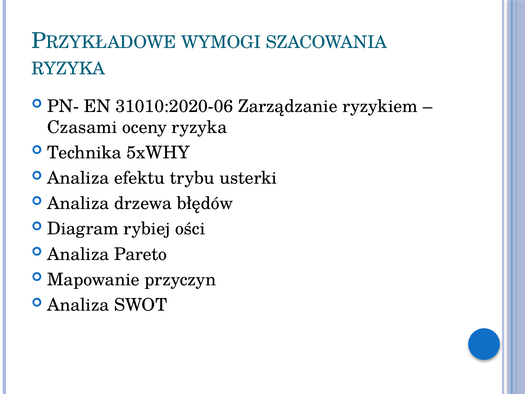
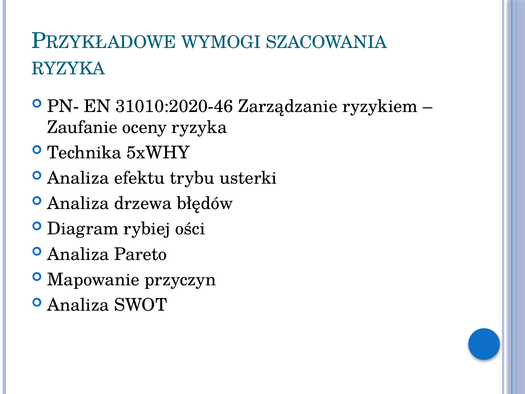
31010:2020-06: 31010:2020-06 -> 31010:2020-46
Czasami: Czasami -> Zaufanie
